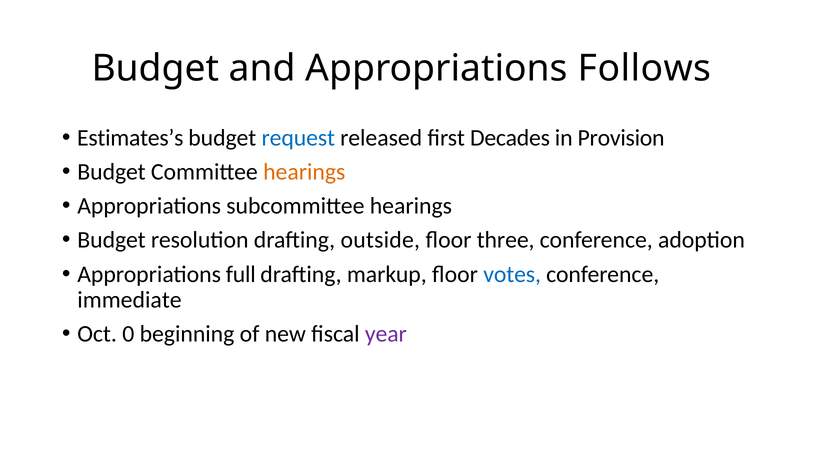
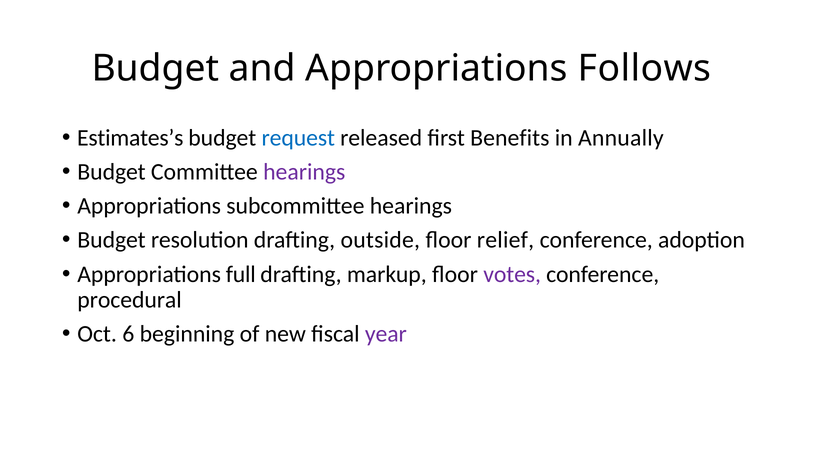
Decades: Decades -> Benefits
Provision: Provision -> Annually
hearings at (304, 172) colour: orange -> purple
three: three -> relief
votes colour: blue -> purple
immediate: immediate -> procedural
0: 0 -> 6
